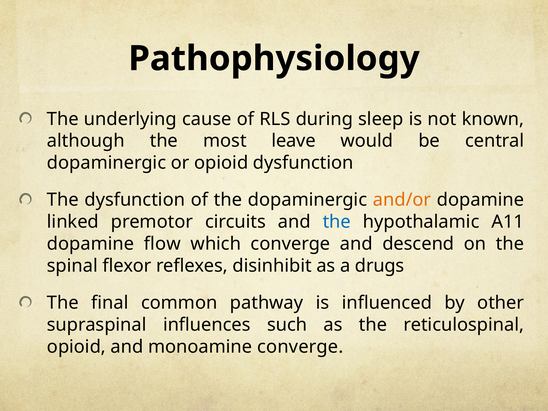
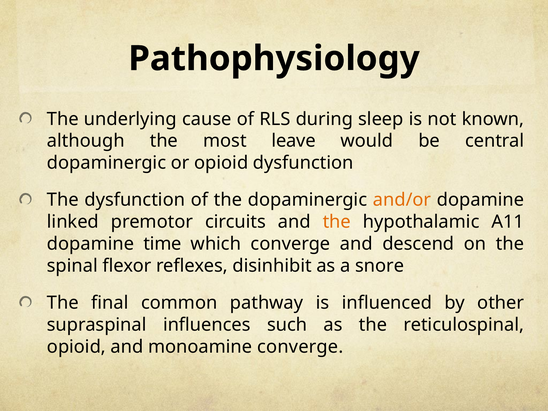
the at (337, 222) colour: blue -> orange
flow: flow -> time
drugs: drugs -> snore
